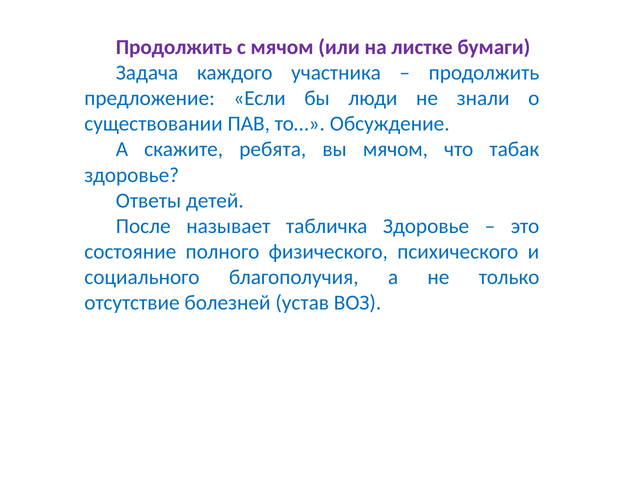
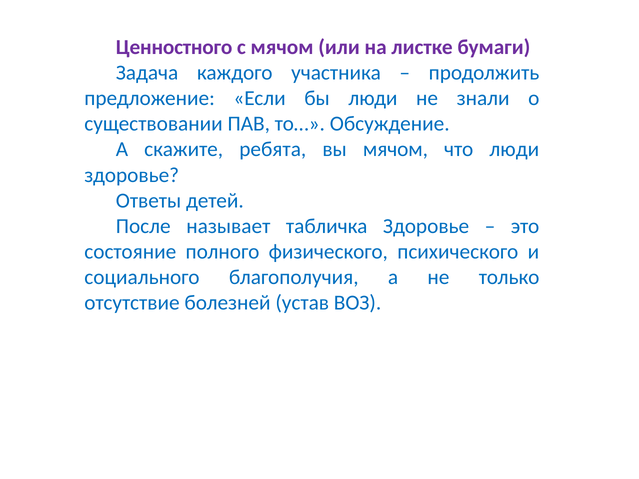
Продолжить at (174, 47): Продолжить -> Ценностного
что табак: табак -> люди
